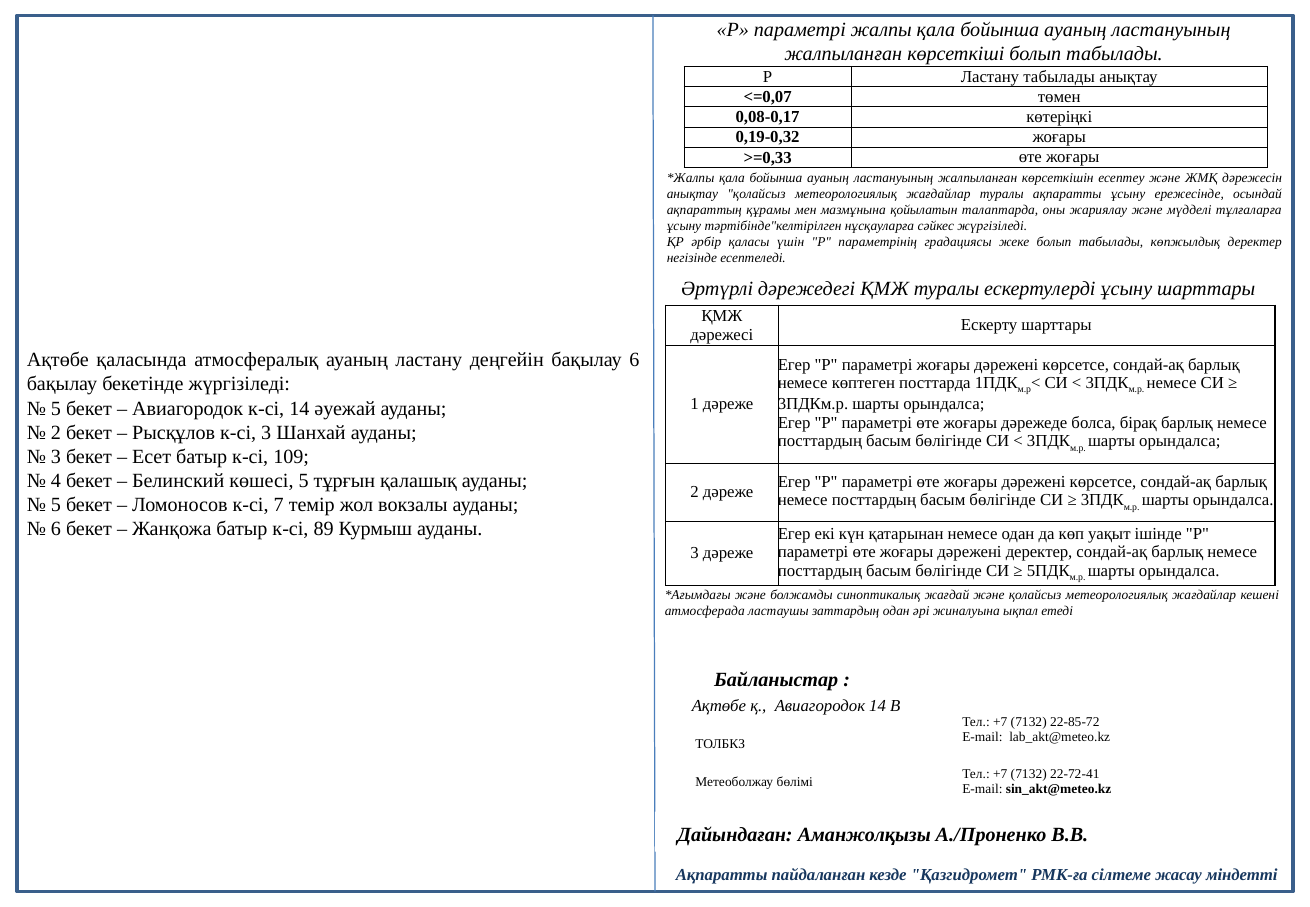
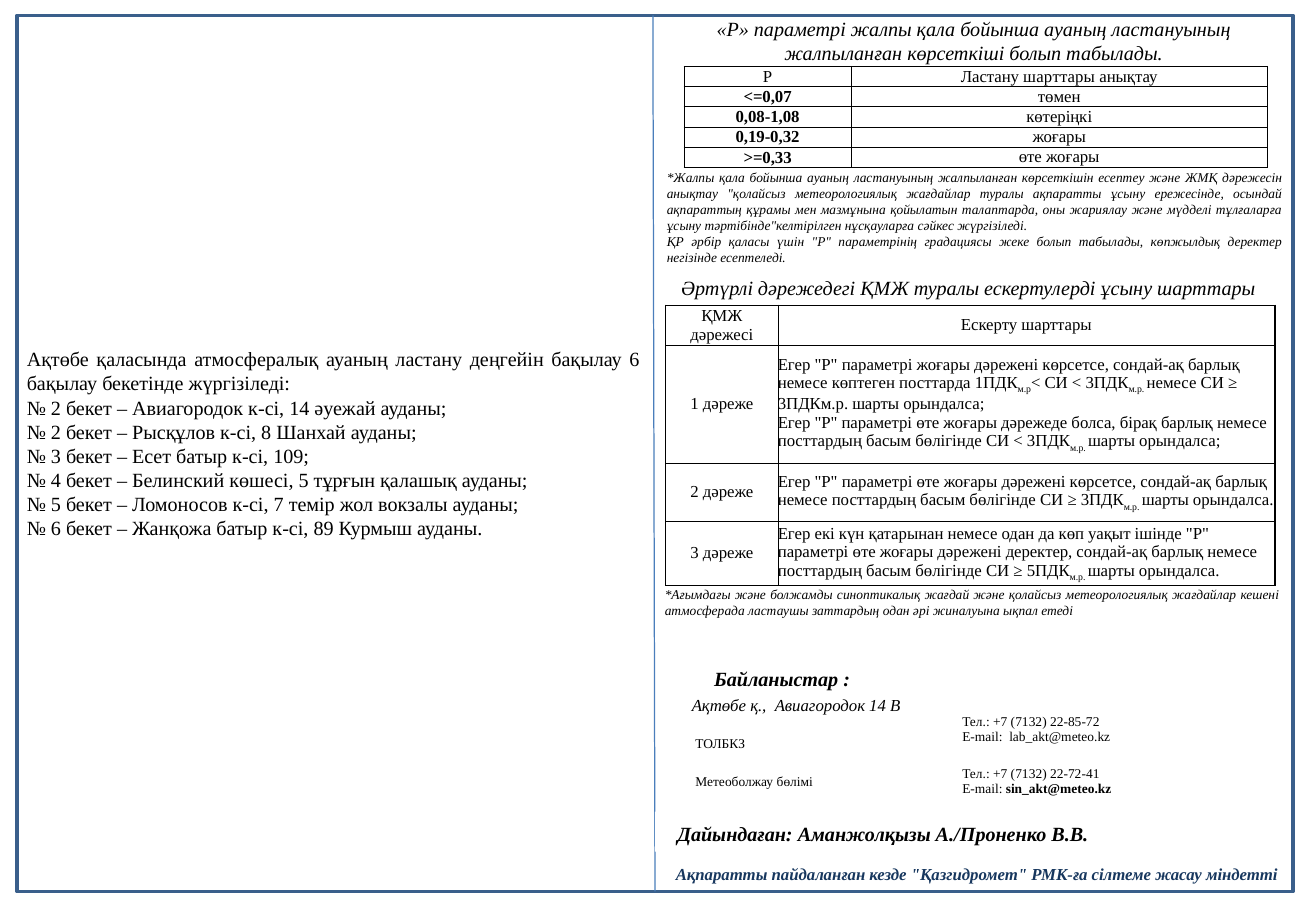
Ластану табылады: табылады -> шарттары
0,08-0,17: 0,08-0,17 -> 0,08-1,08
5 at (56, 408): 5 -> 2
к-сі 3: 3 -> 8
